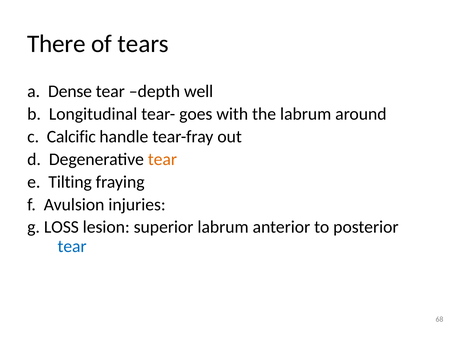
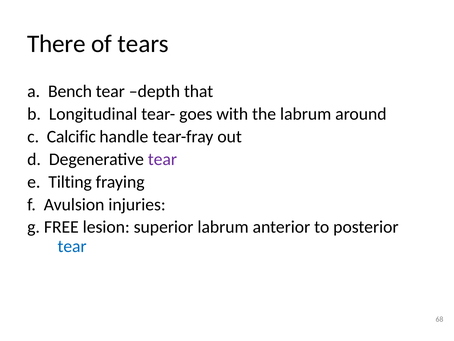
Dense: Dense -> Bench
well: well -> that
tear at (162, 159) colour: orange -> purple
LOSS: LOSS -> FREE
